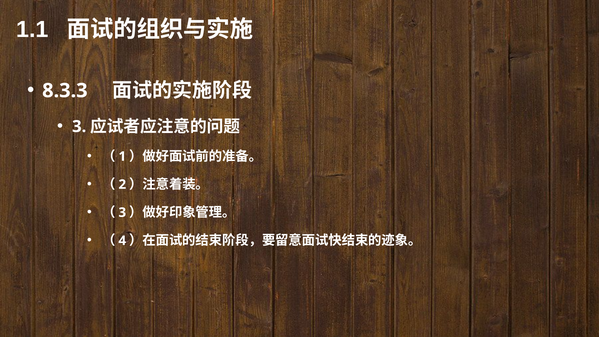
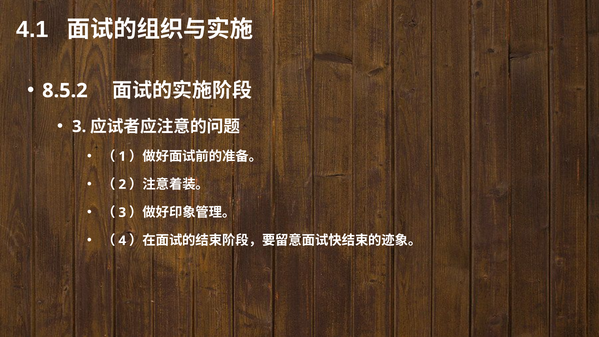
1.1: 1.1 -> 4.1
8.3.3: 8.3.3 -> 8.5.2
